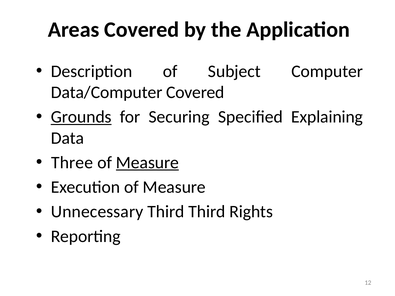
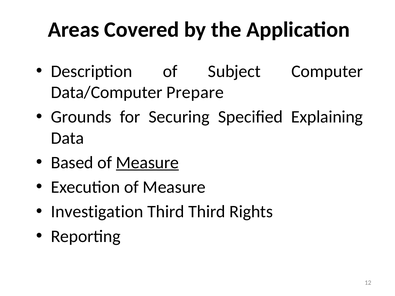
Data/Computer Covered: Covered -> Prepare
Grounds underline: present -> none
Three: Three -> Based
Unnecessary: Unnecessary -> Investigation
